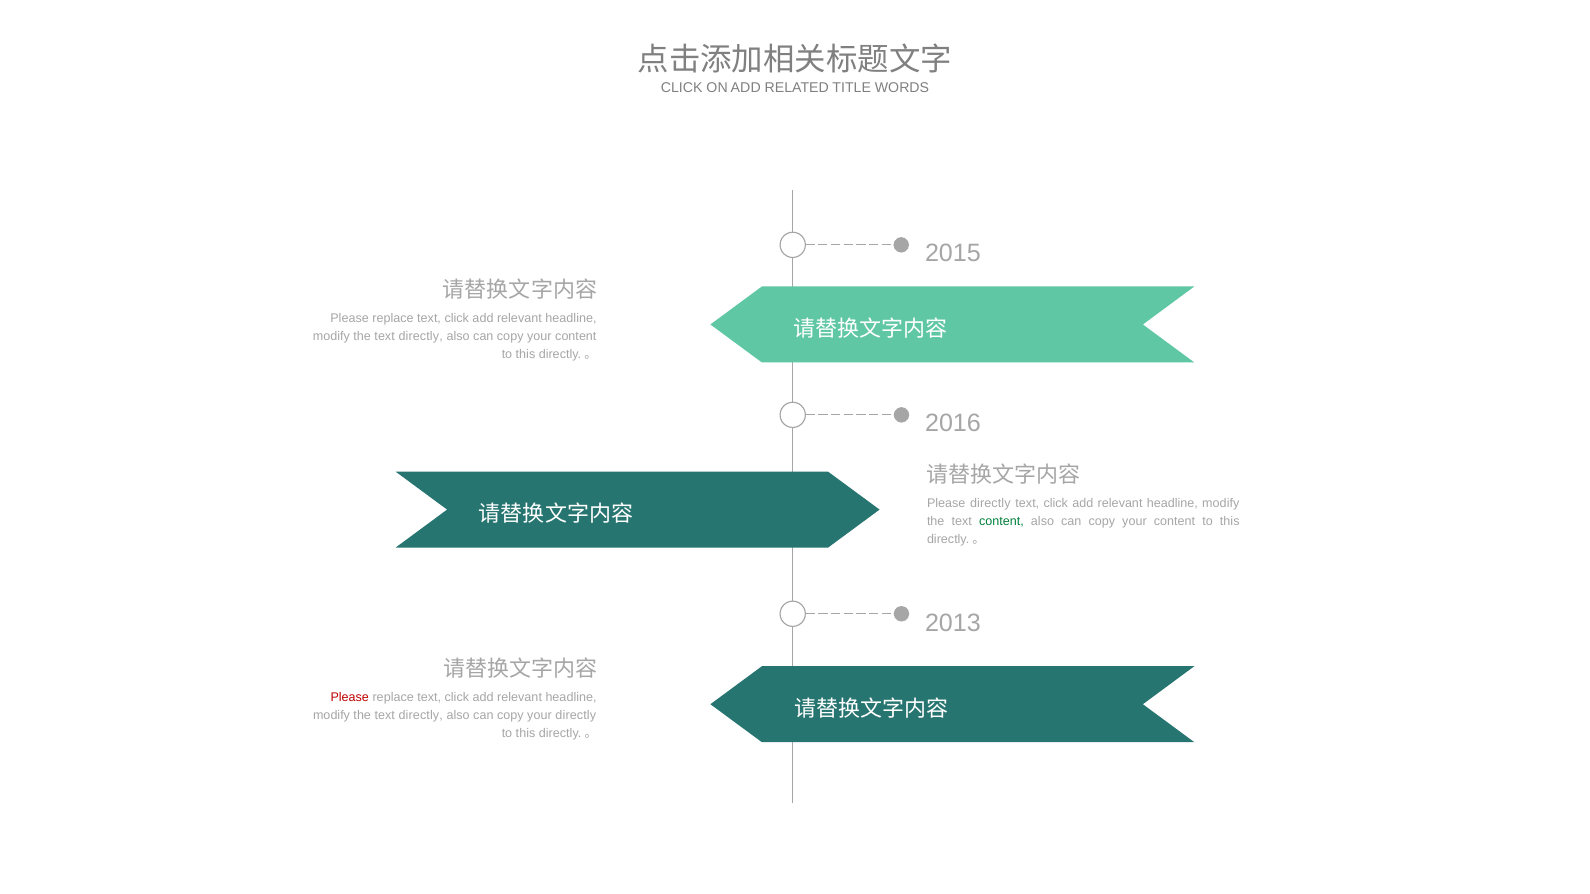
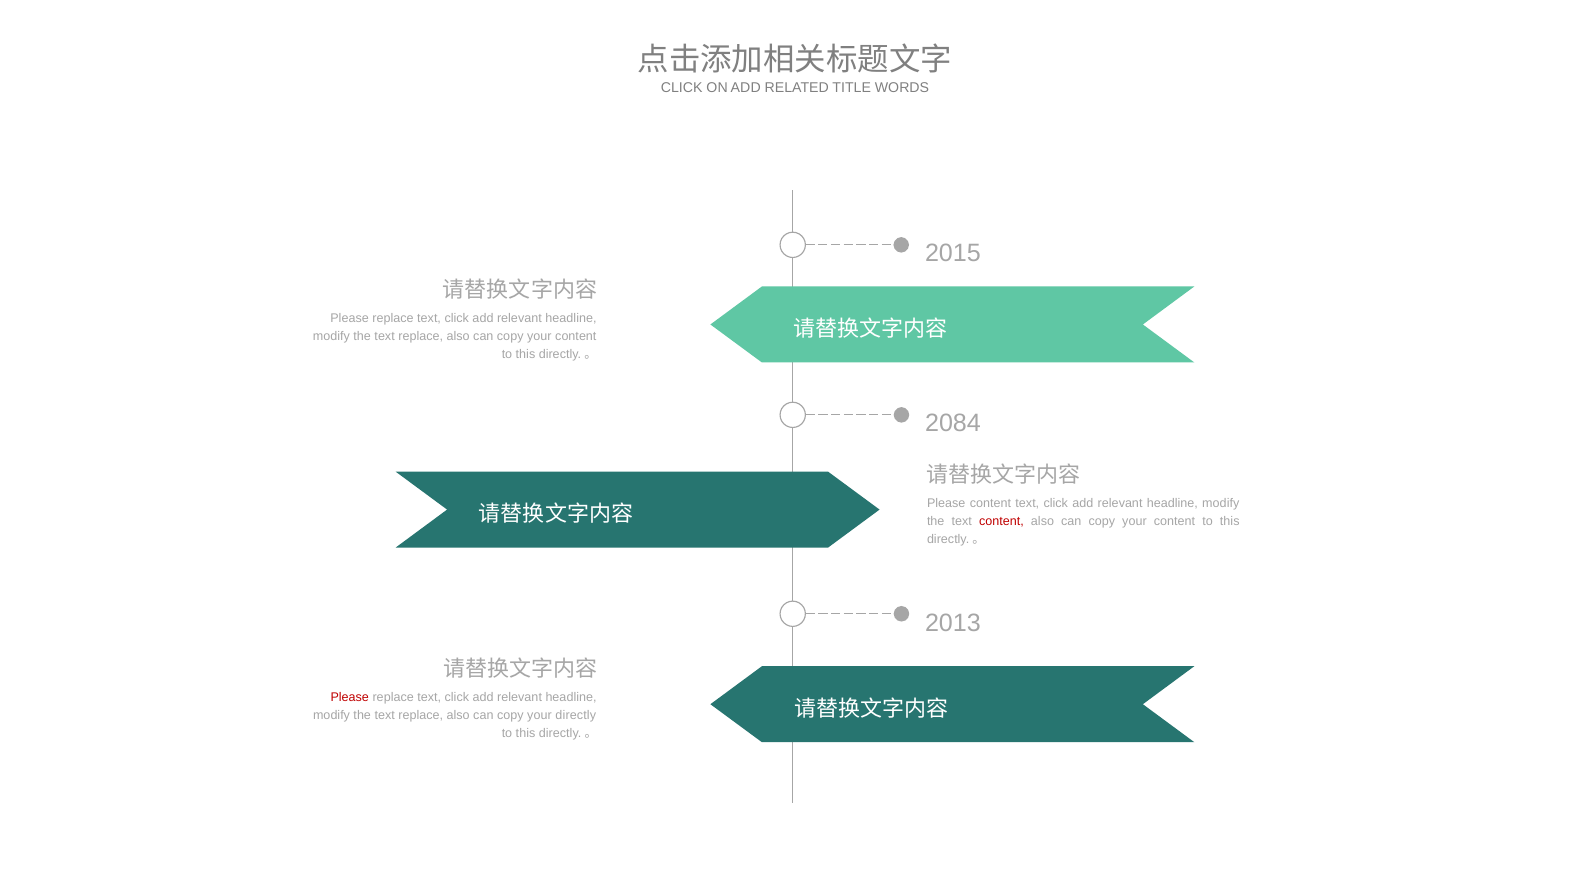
directly at (421, 336): directly -> replace
2016: 2016 -> 2084
Please directly: directly -> content
content at (1001, 521) colour: green -> red
directly at (421, 716): directly -> replace
